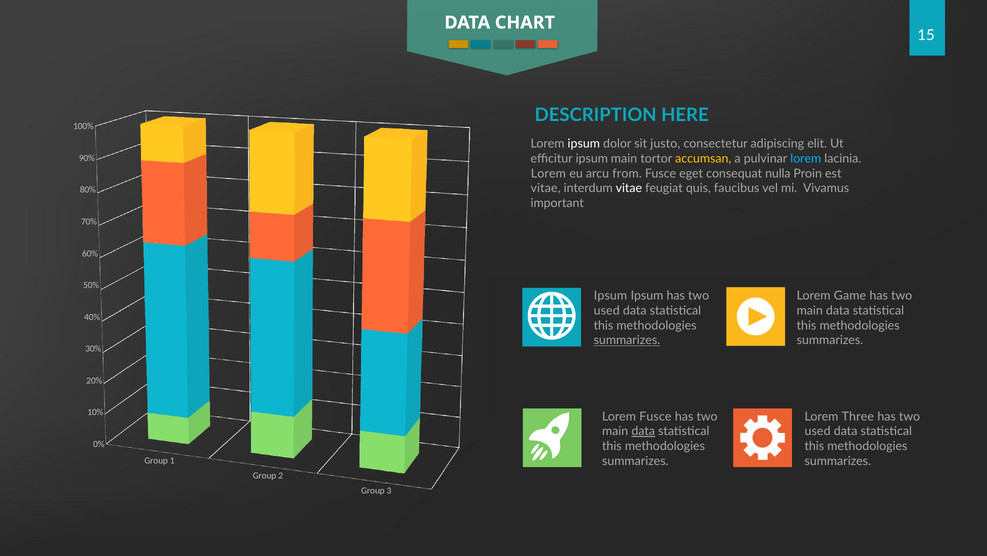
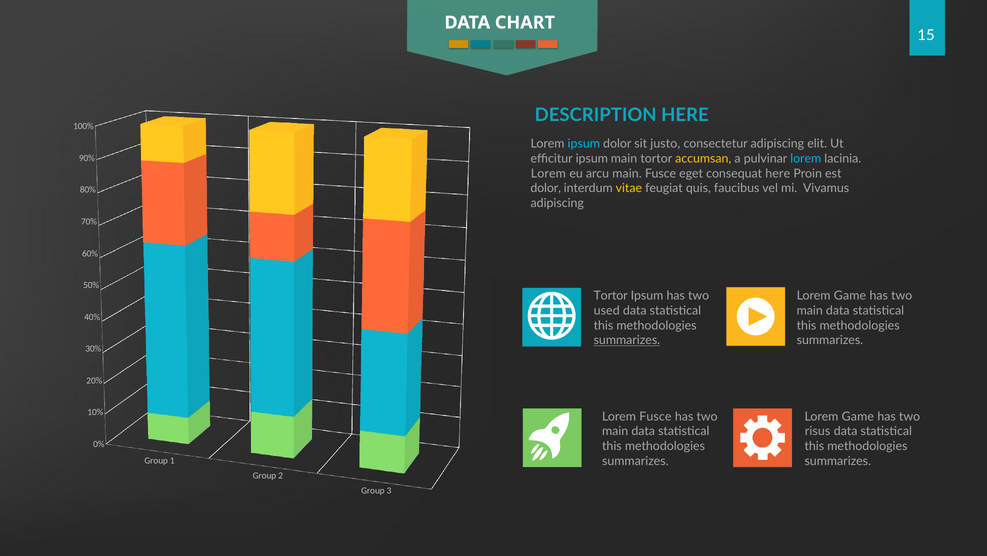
ipsum at (584, 144) colour: white -> light blue
arcu from: from -> main
consequat nulla: nulla -> here
vitae at (546, 189): vitae -> dolor
vitae at (629, 189) colour: white -> yellow
important at (557, 203): important -> adipiscing
Ipsum at (611, 296): Ipsum -> Tortor
Three at (858, 417): Three -> Game
data at (643, 432) underline: present -> none
used at (818, 432): used -> risus
